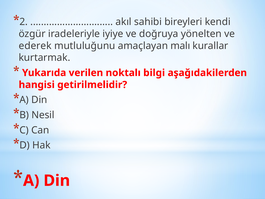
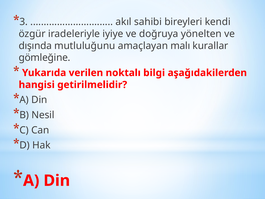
2: 2 -> 3
ederek: ederek -> dışında
kurtarmak: kurtarmak -> gömleğine
